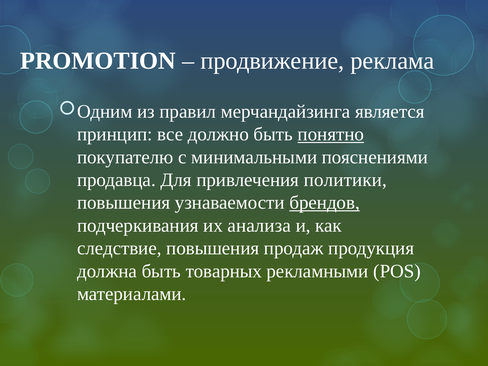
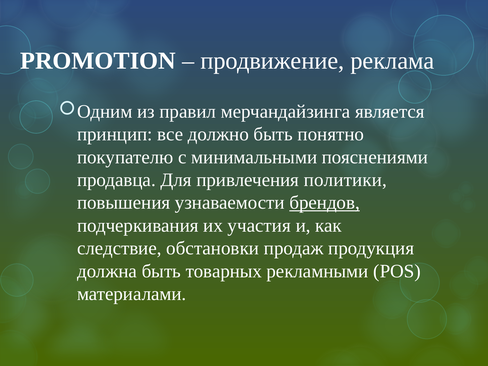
понятно underline: present -> none
анализа: анализа -> участия
следствие повышения: повышения -> обстановки
